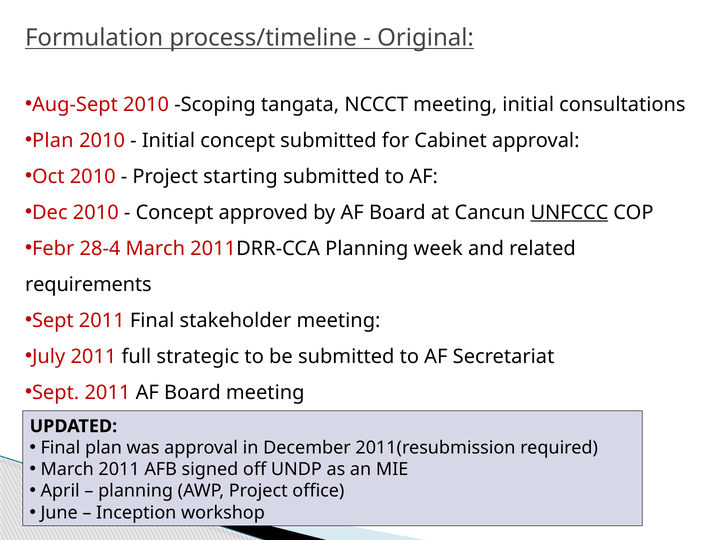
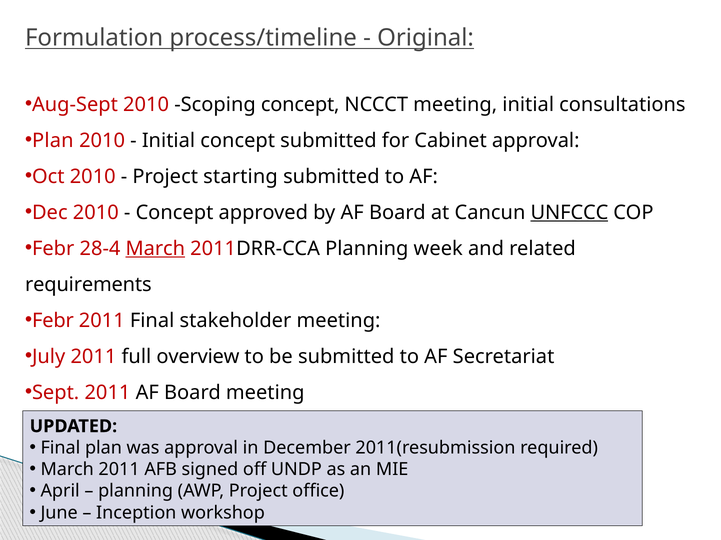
Scoping tangata: tangata -> concept
March at (155, 249) underline: none -> present
Sept at (53, 321): Sept -> Febr
strategic: strategic -> overview
